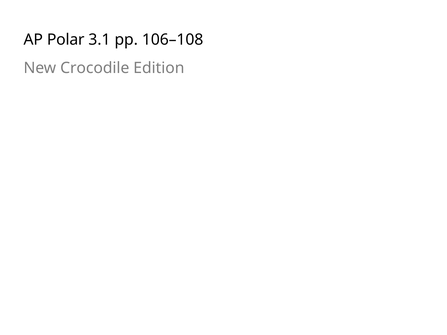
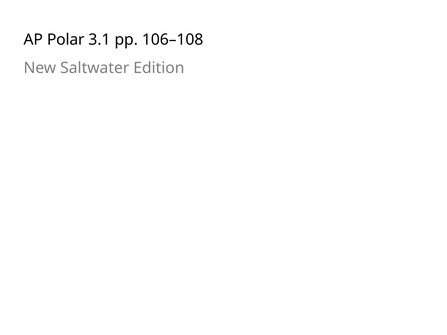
Crocodile: Crocodile -> Saltwater
